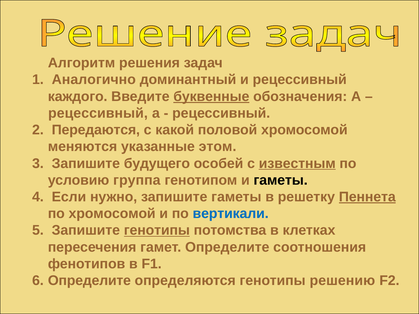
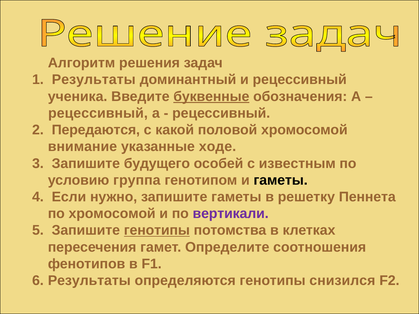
Аналогично at (94, 80): Аналогично -> Результаты
каждого: каждого -> ученика
меняются: меняются -> внимание
этом: этом -> ходе
известным underline: present -> none
Пеннета underline: present -> none
вертикали colour: blue -> purple
Определите at (89, 281): Определите -> Результаты
решению: решению -> снизился
